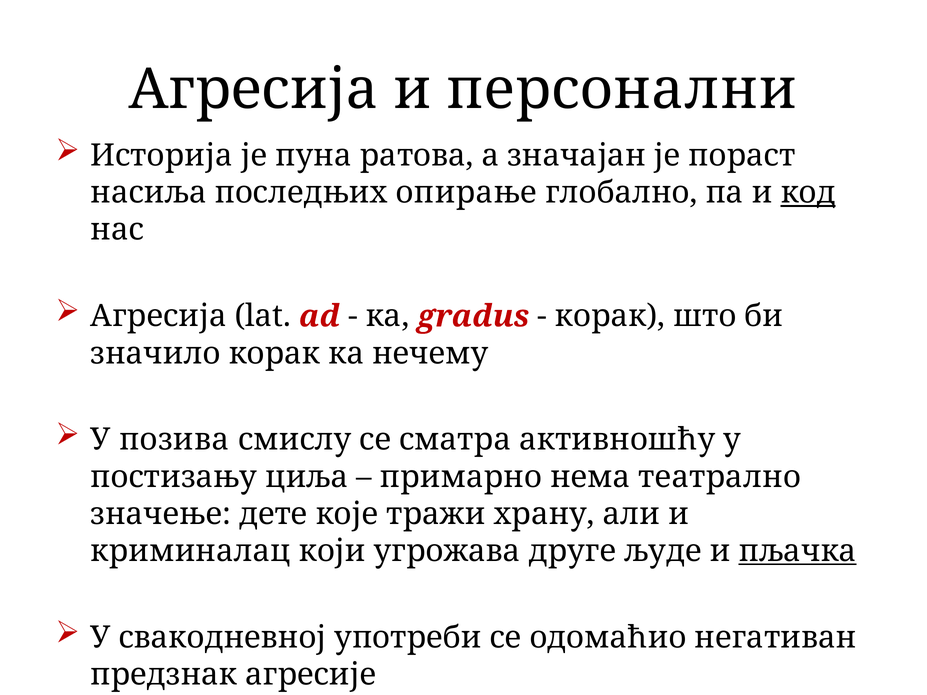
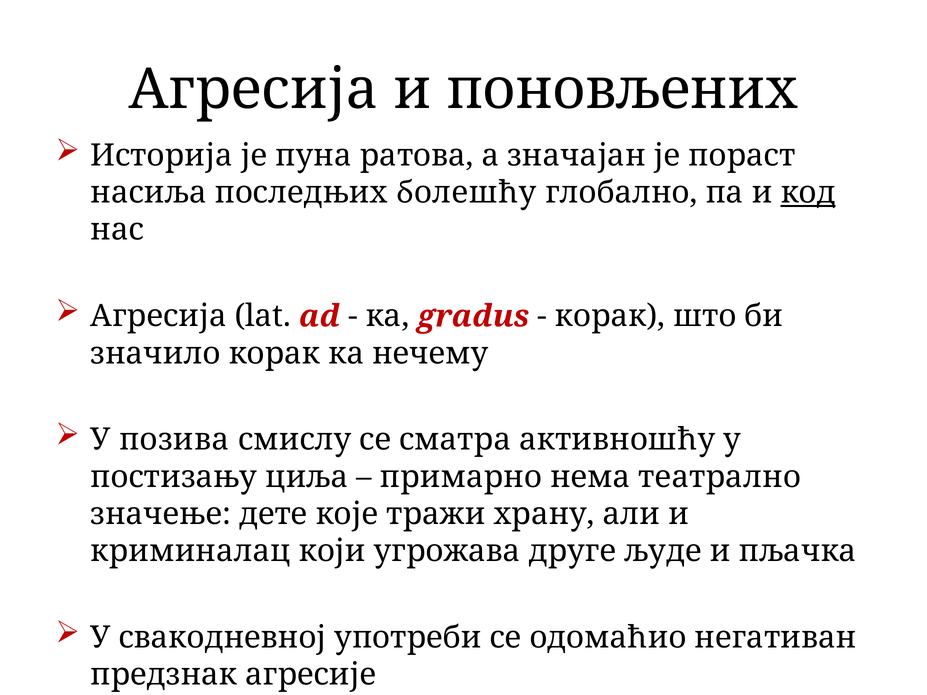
персонални: персонални -> поновљених
опирање: опирање -> болешћу
пљачка underline: present -> none
